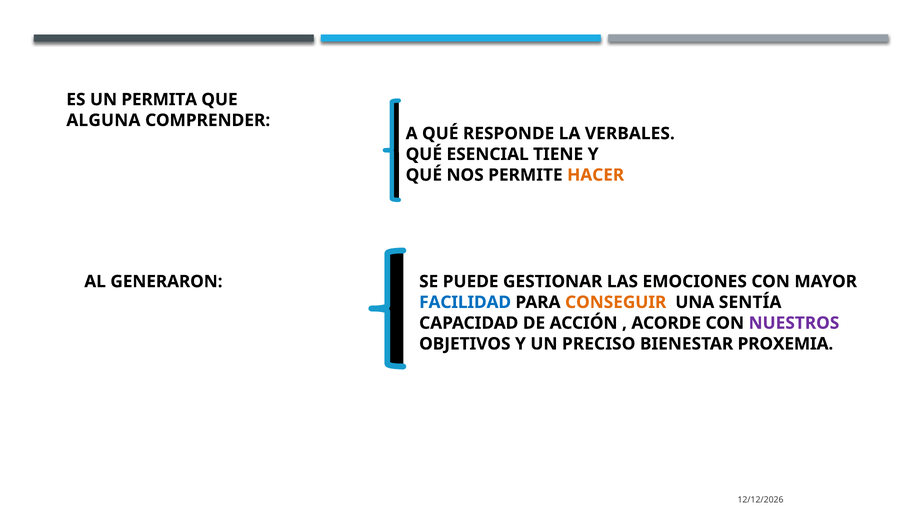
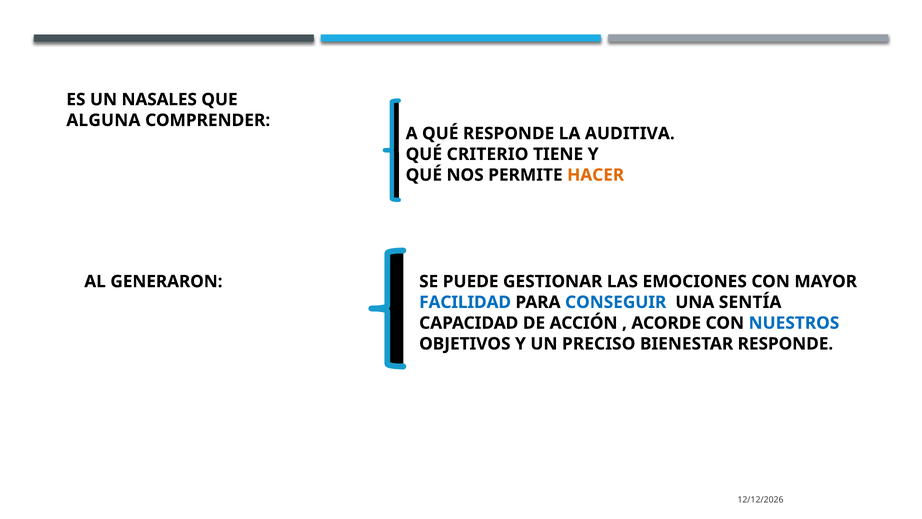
PERMITA: PERMITA -> NASALES
VERBALES: VERBALES -> AUDITIVA
ESENCIAL: ESENCIAL -> CRITERIO
CONSEGUIR colour: orange -> blue
NUESTROS colour: purple -> blue
BIENESTAR PROXEMIA: PROXEMIA -> RESPONDE
